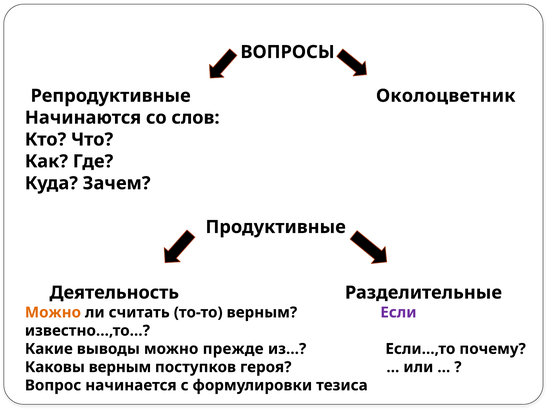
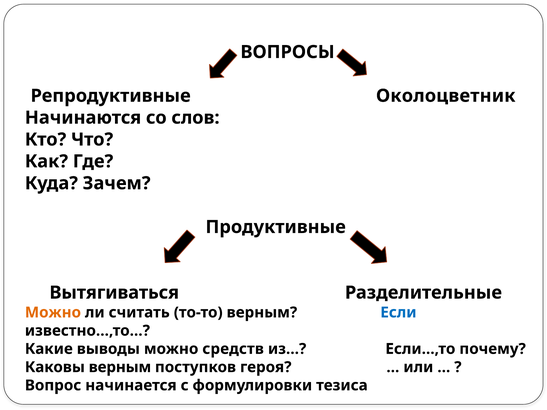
Деятельность: Деятельность -> Вытягиваться
Если colour: purple -> blue
прежде: прежде -> средств
